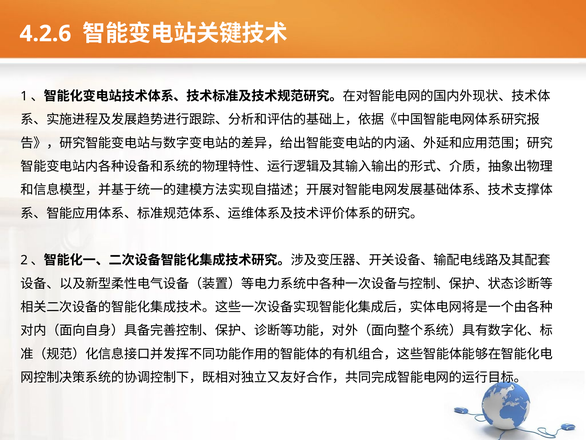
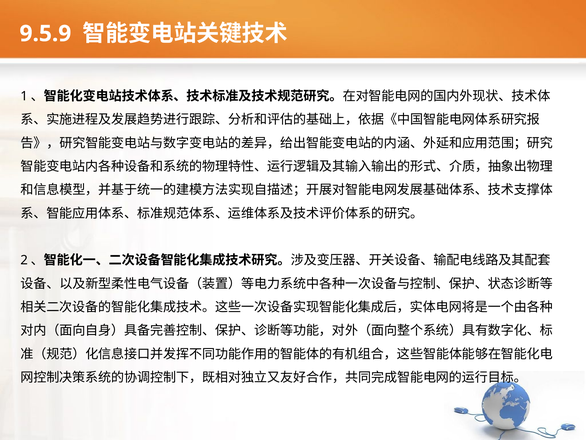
4.2.6: 4.2.6 -> 9.5.9
